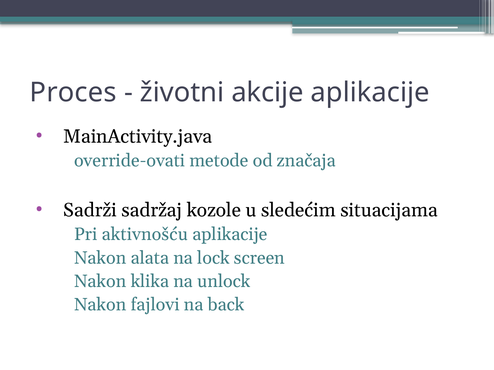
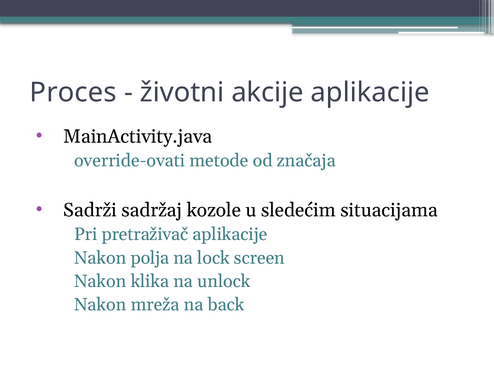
aktivnošću: aktivnošću -> pretraživač
alata: alata -> polja
fajlovi: fajlovi -> mreža
